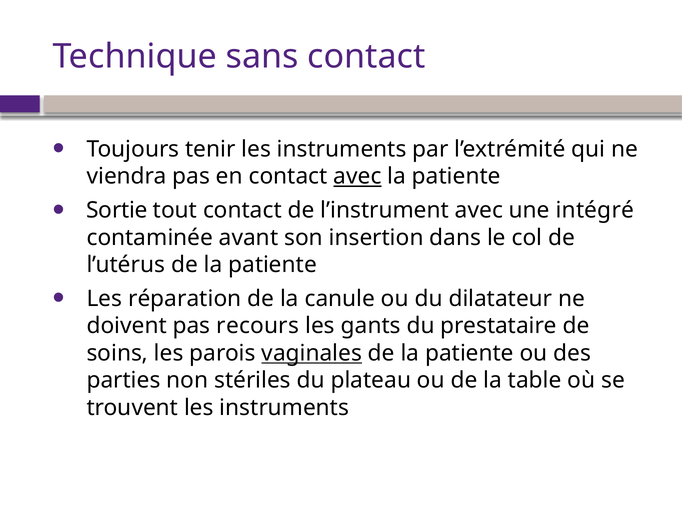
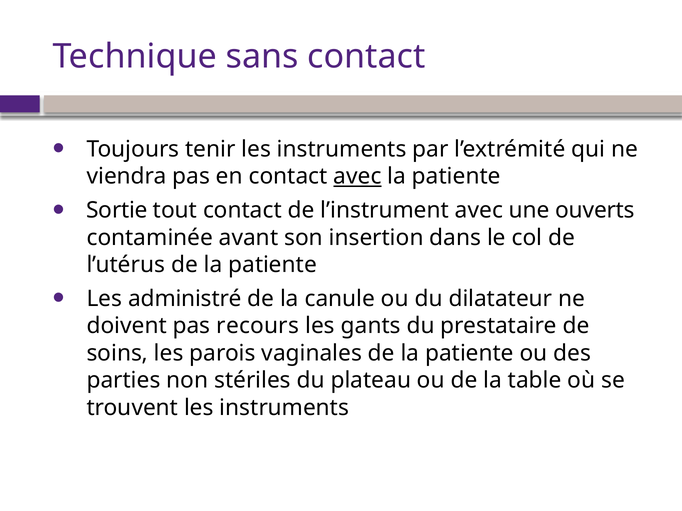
intégré: intégré -> ouverts
réparation: réparation -> administré
vaginales underline: present -> none
